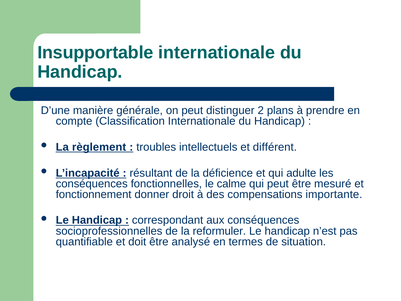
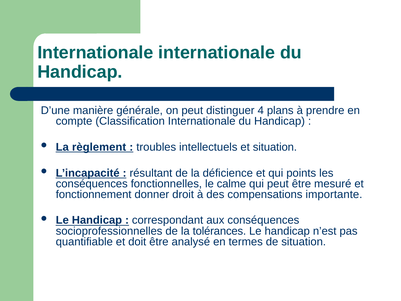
Insupportable at (95, 53): Insupportable -> Internationale
2: 2 -> 4
et différent: différent -> situation
adulte: adulte -> points
reformuler: reformuler -> tolérances
